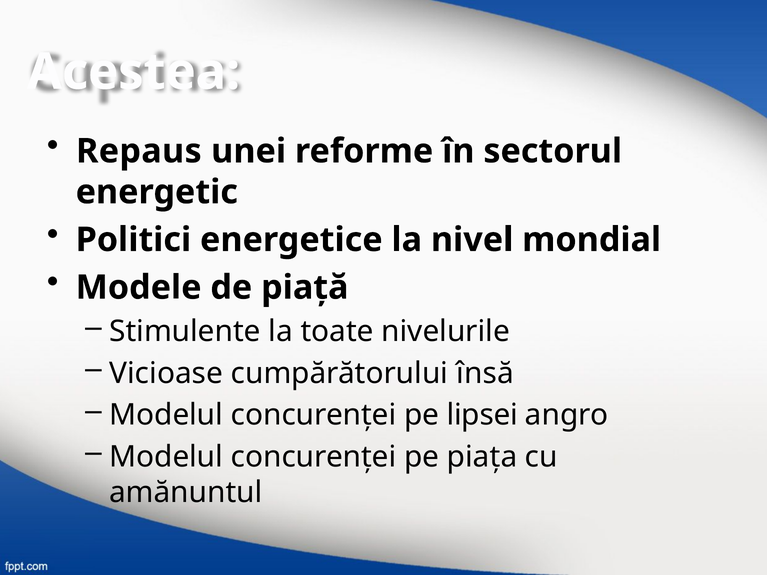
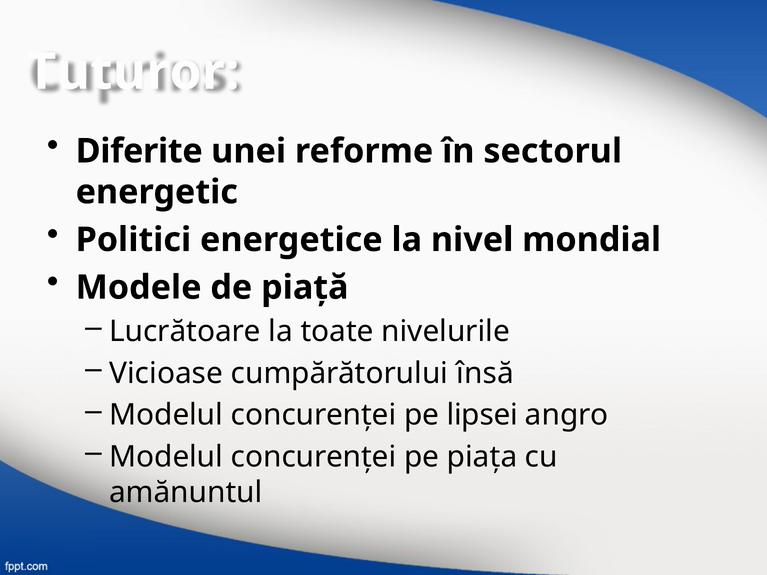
Acestea: Acestea -> Tuturor
Repaus: Repaus -> Diferite
Stimulente: Stimulente -> Lucrătoare
